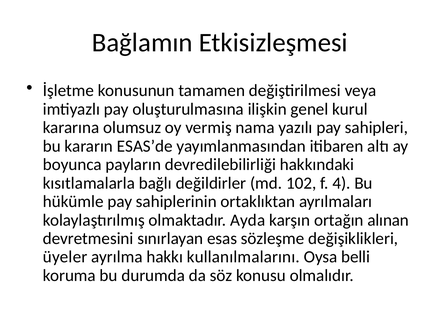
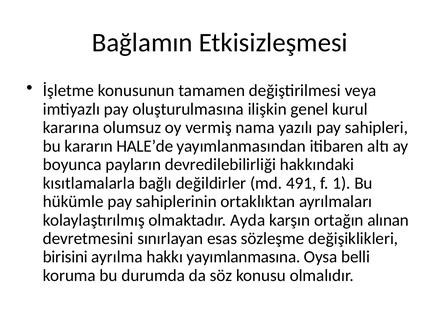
ESAS’de: ESAS’de -> HALE’de
102: 102 -> 491
4: 4 -> 1
üyeler: üyeler -> birisini
kullanılmalarını: kullanılmalarını -> yayımlanmasına
